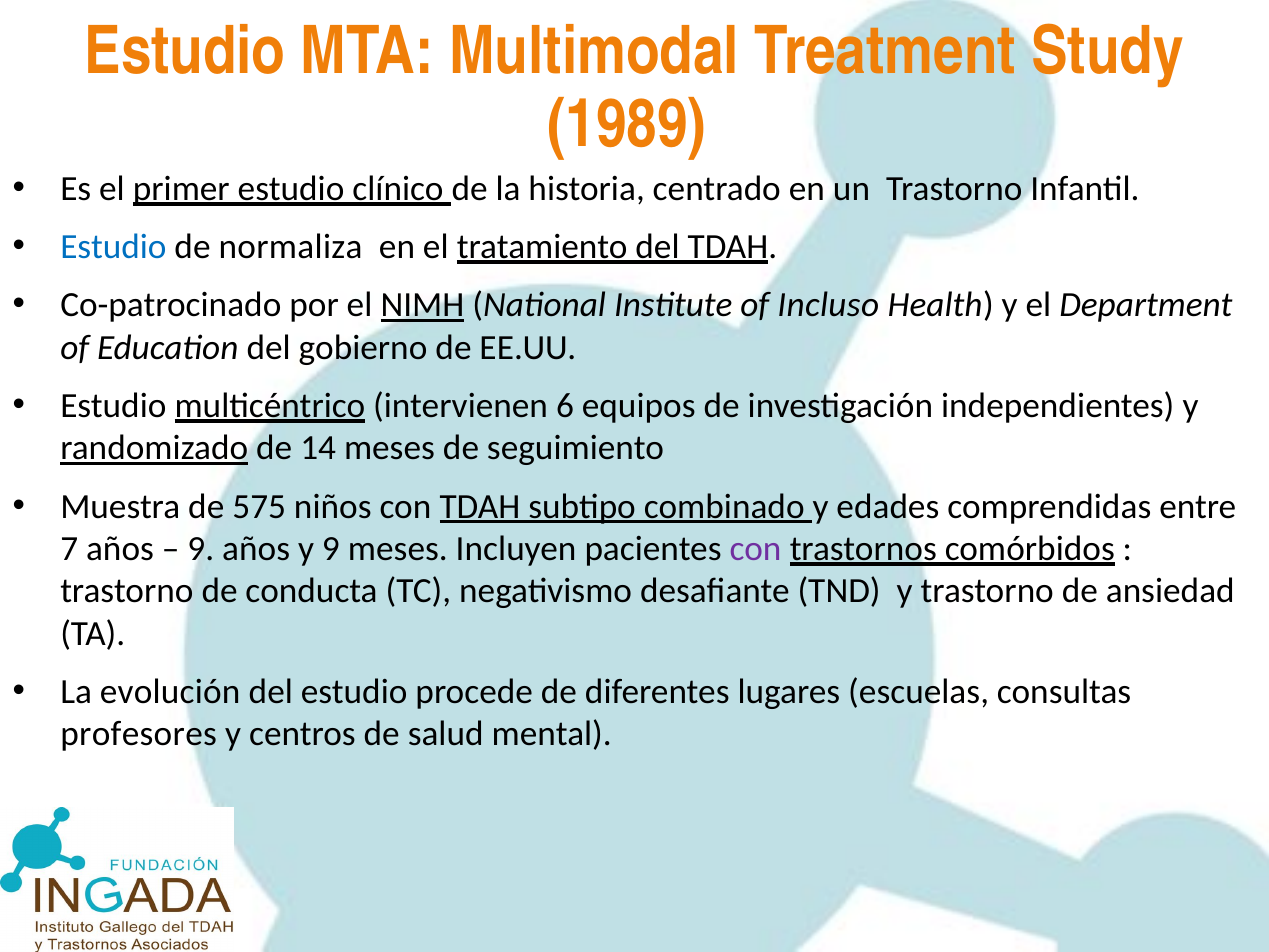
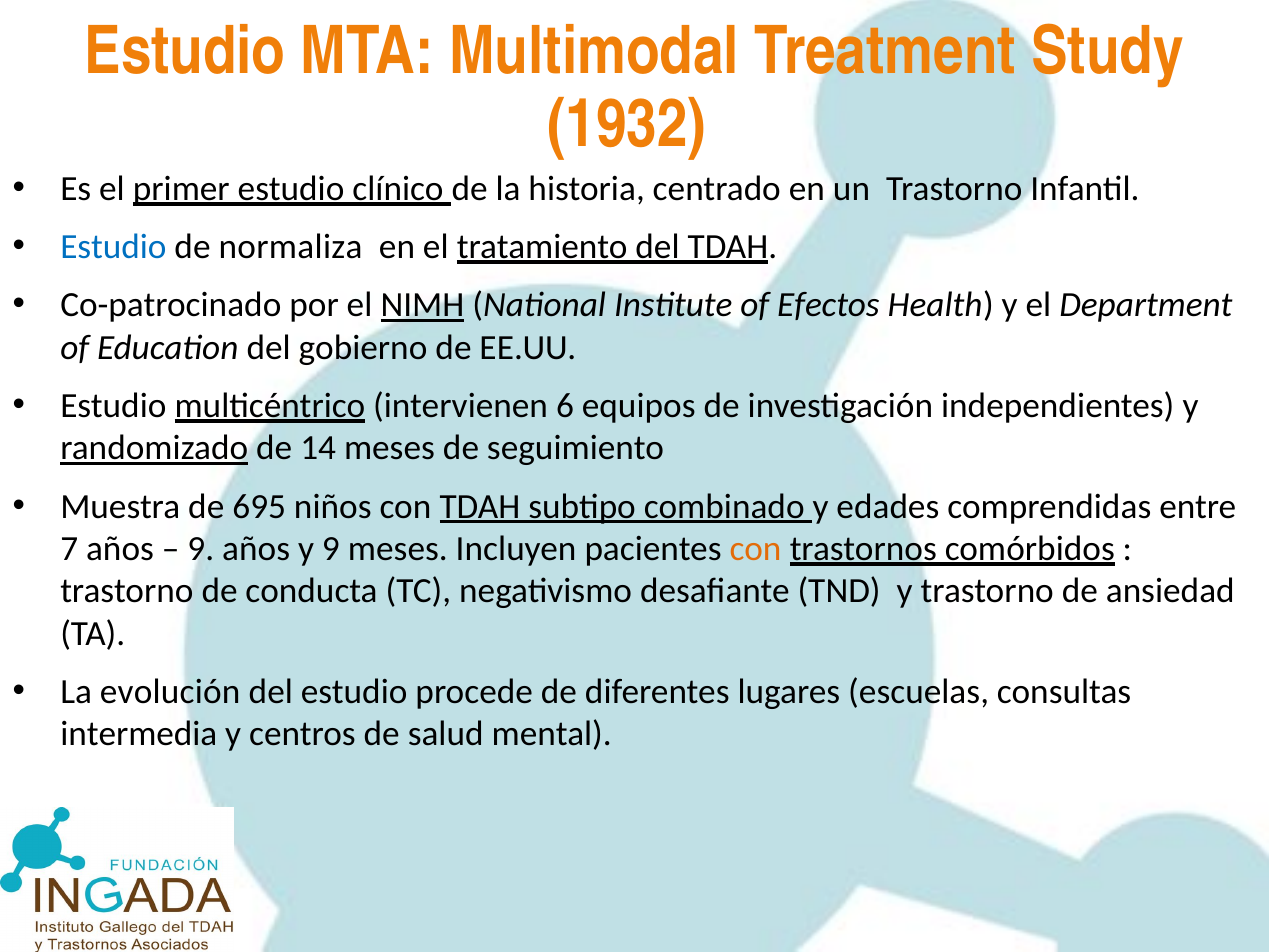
1989: 1989 -> 1932
Incluso: Incluso -> Efectos
575: 575 -> 695
con at (755, 549) colour: purple -> orange
profesores: profesores -> intermedia
